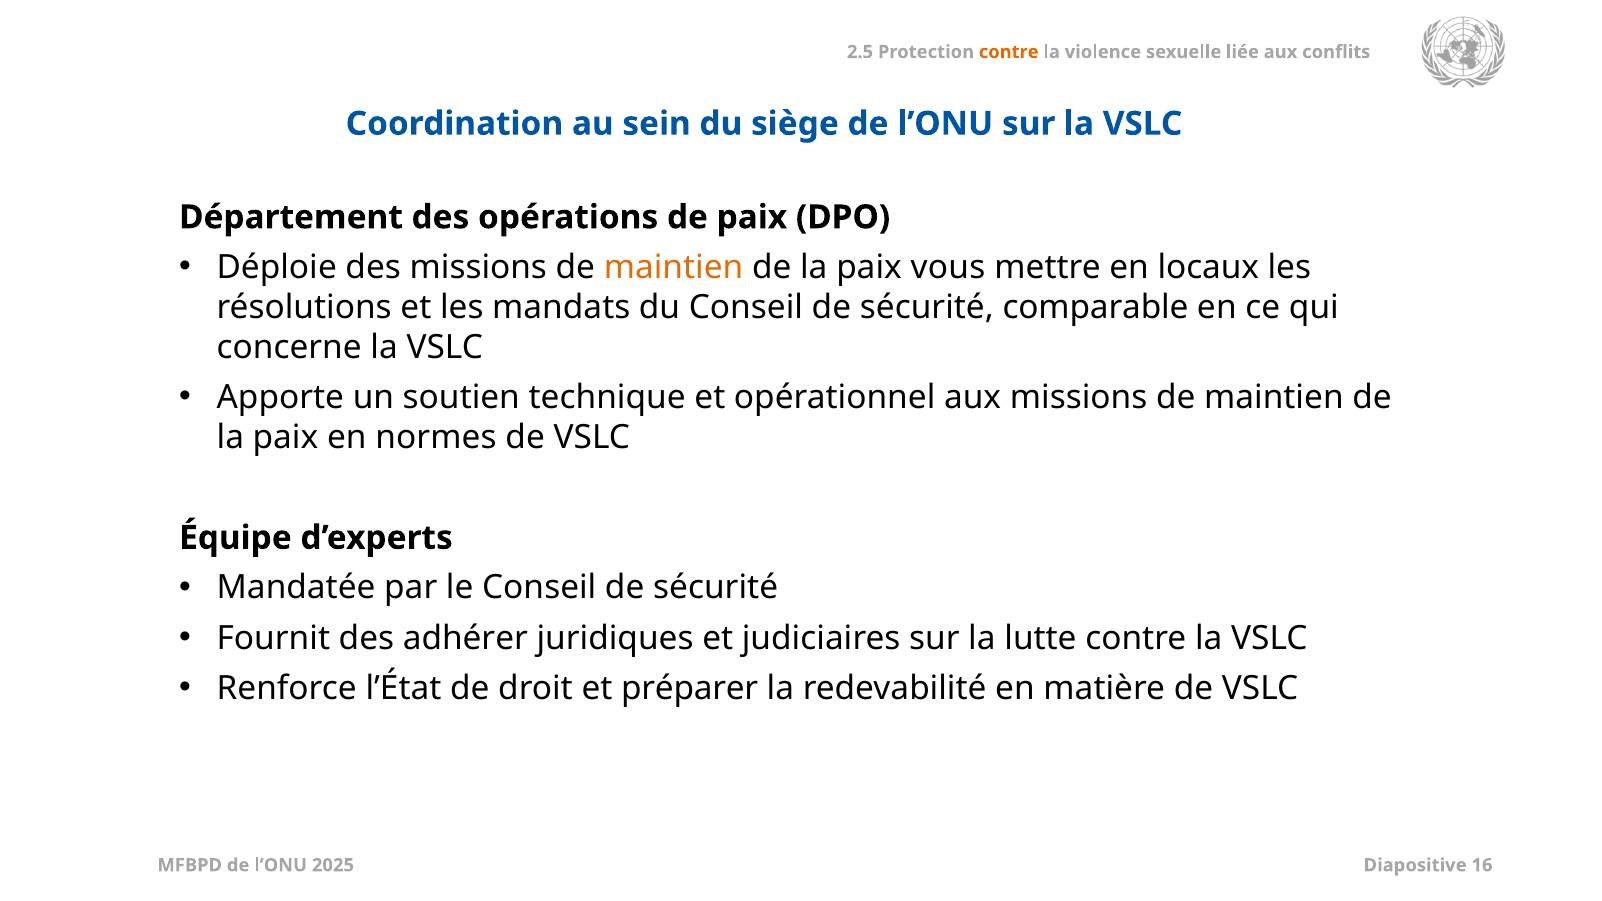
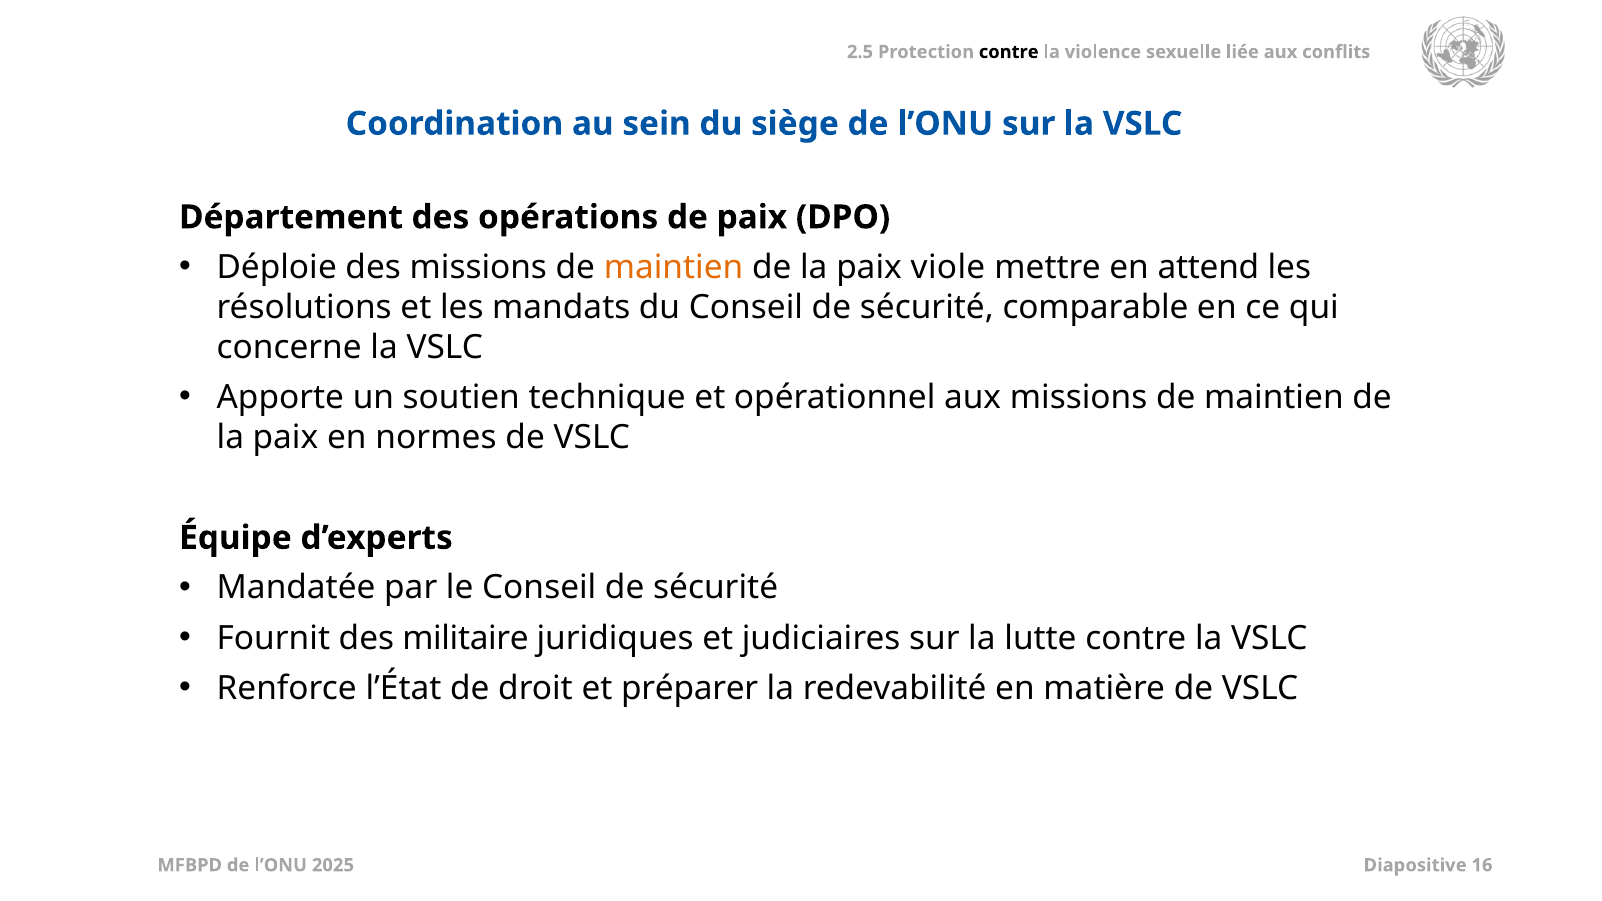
contre at (1009, 52) colour: orange -> black
vous: vous -> viole
locaux: locaux -> attend
adhérer: adhérer -> militaire
